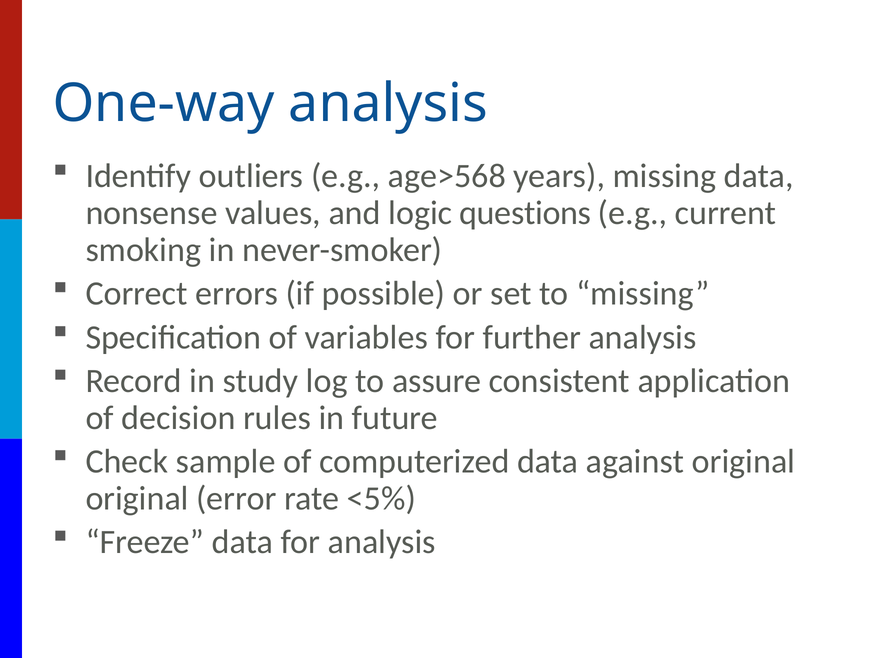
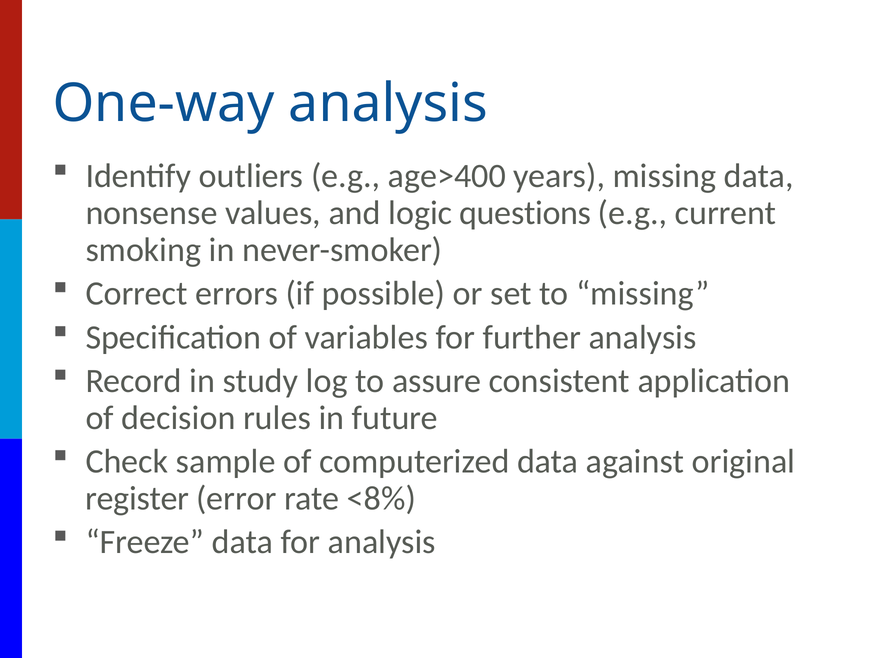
age>568: age>568 -> age>400
original at (137, 498): original -> register
<5%: <5% -> <8%
